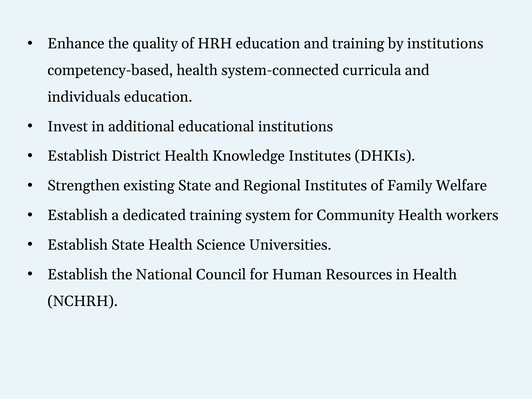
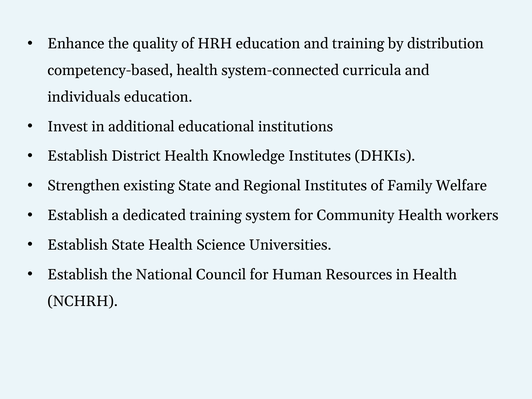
by institutions: institutions -> distribution
